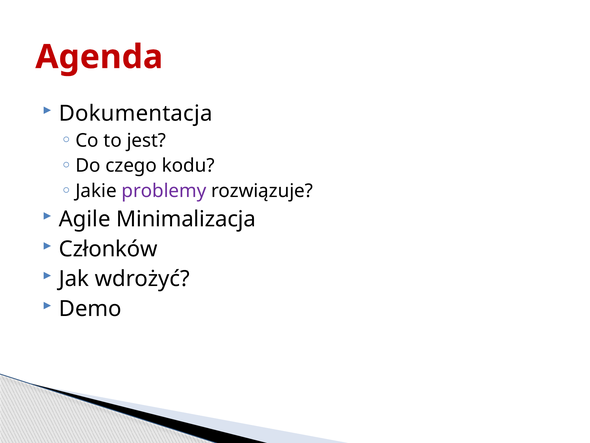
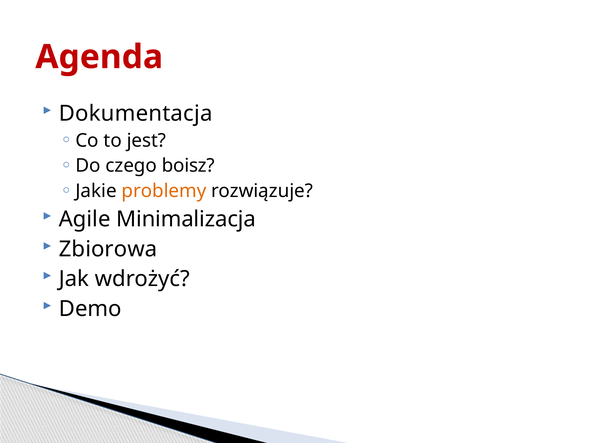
kodu: kodu -> boisz
problemy colour: purple -> orange
Członków: Członków -> Zbiorowa
